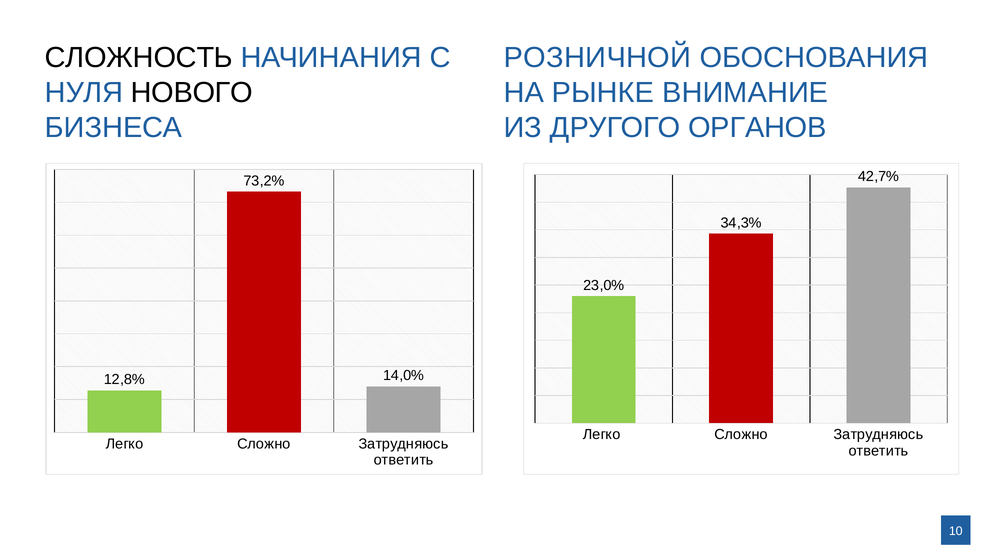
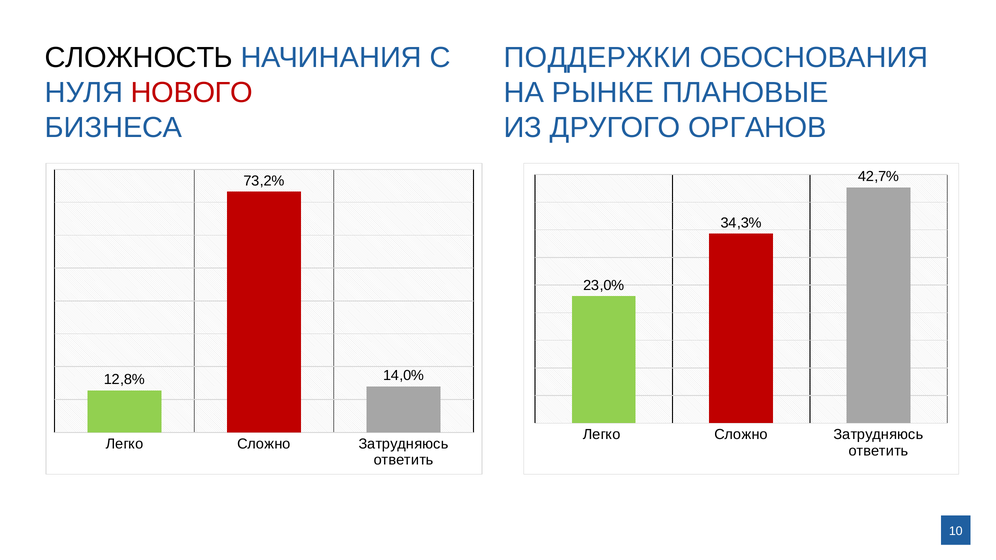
РОЗНИЧНОЙ: РОЗНИЧНОЙ -> ПОДДЕРЖКИ
НОВОГО colour: black -> red
ВНИМАНИЕ: ВНИМАНИЕ -> ПЛАНОВЫЕ
